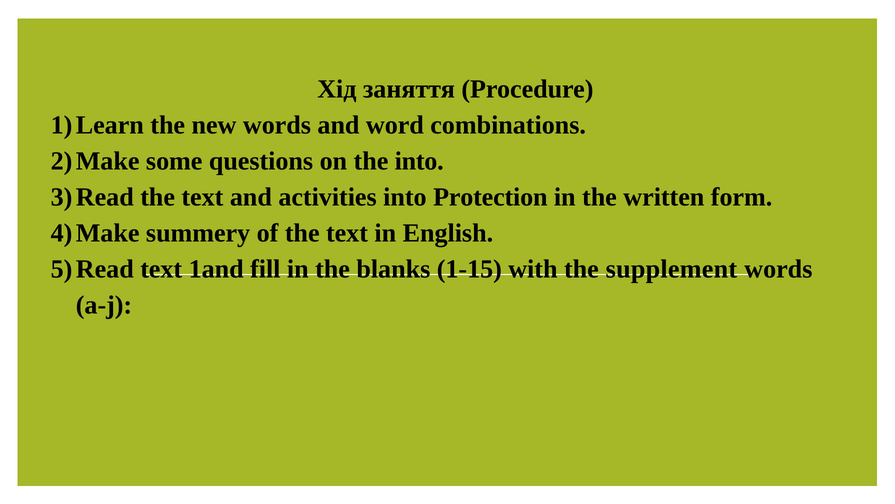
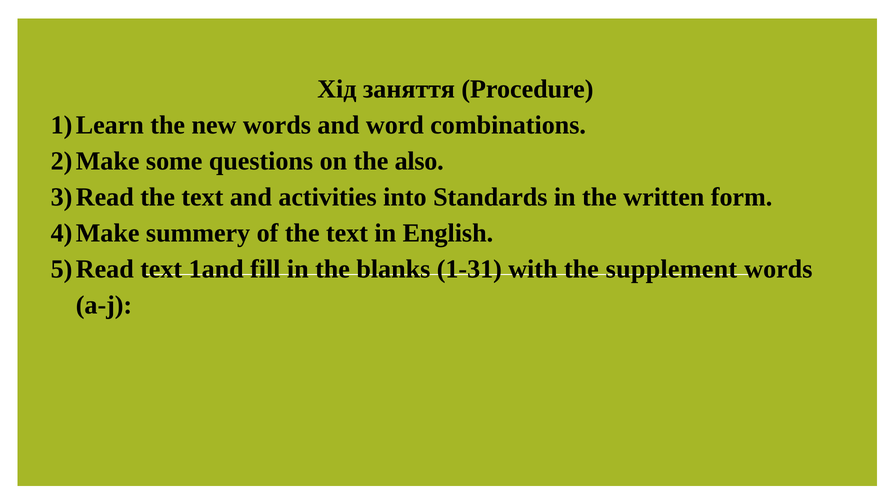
the into: into -> also
Protection: Protection -> Standards
1-15: 1-15 -> 1-31
